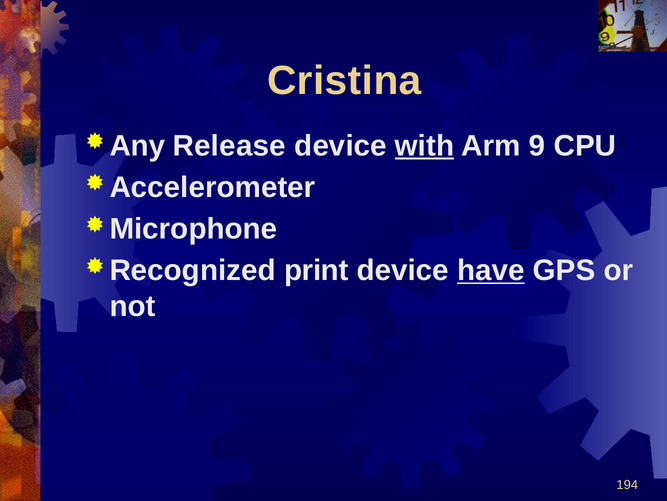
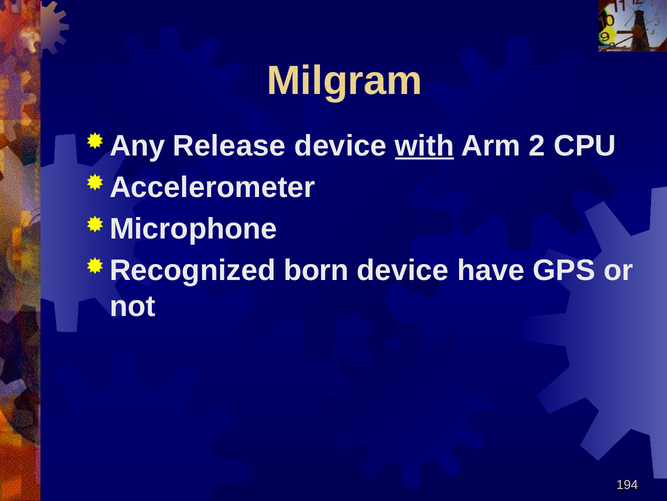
Cristina: Cristina -> Milgram
9: 9 -> 2
print: print -> born
have underline: present -> none
